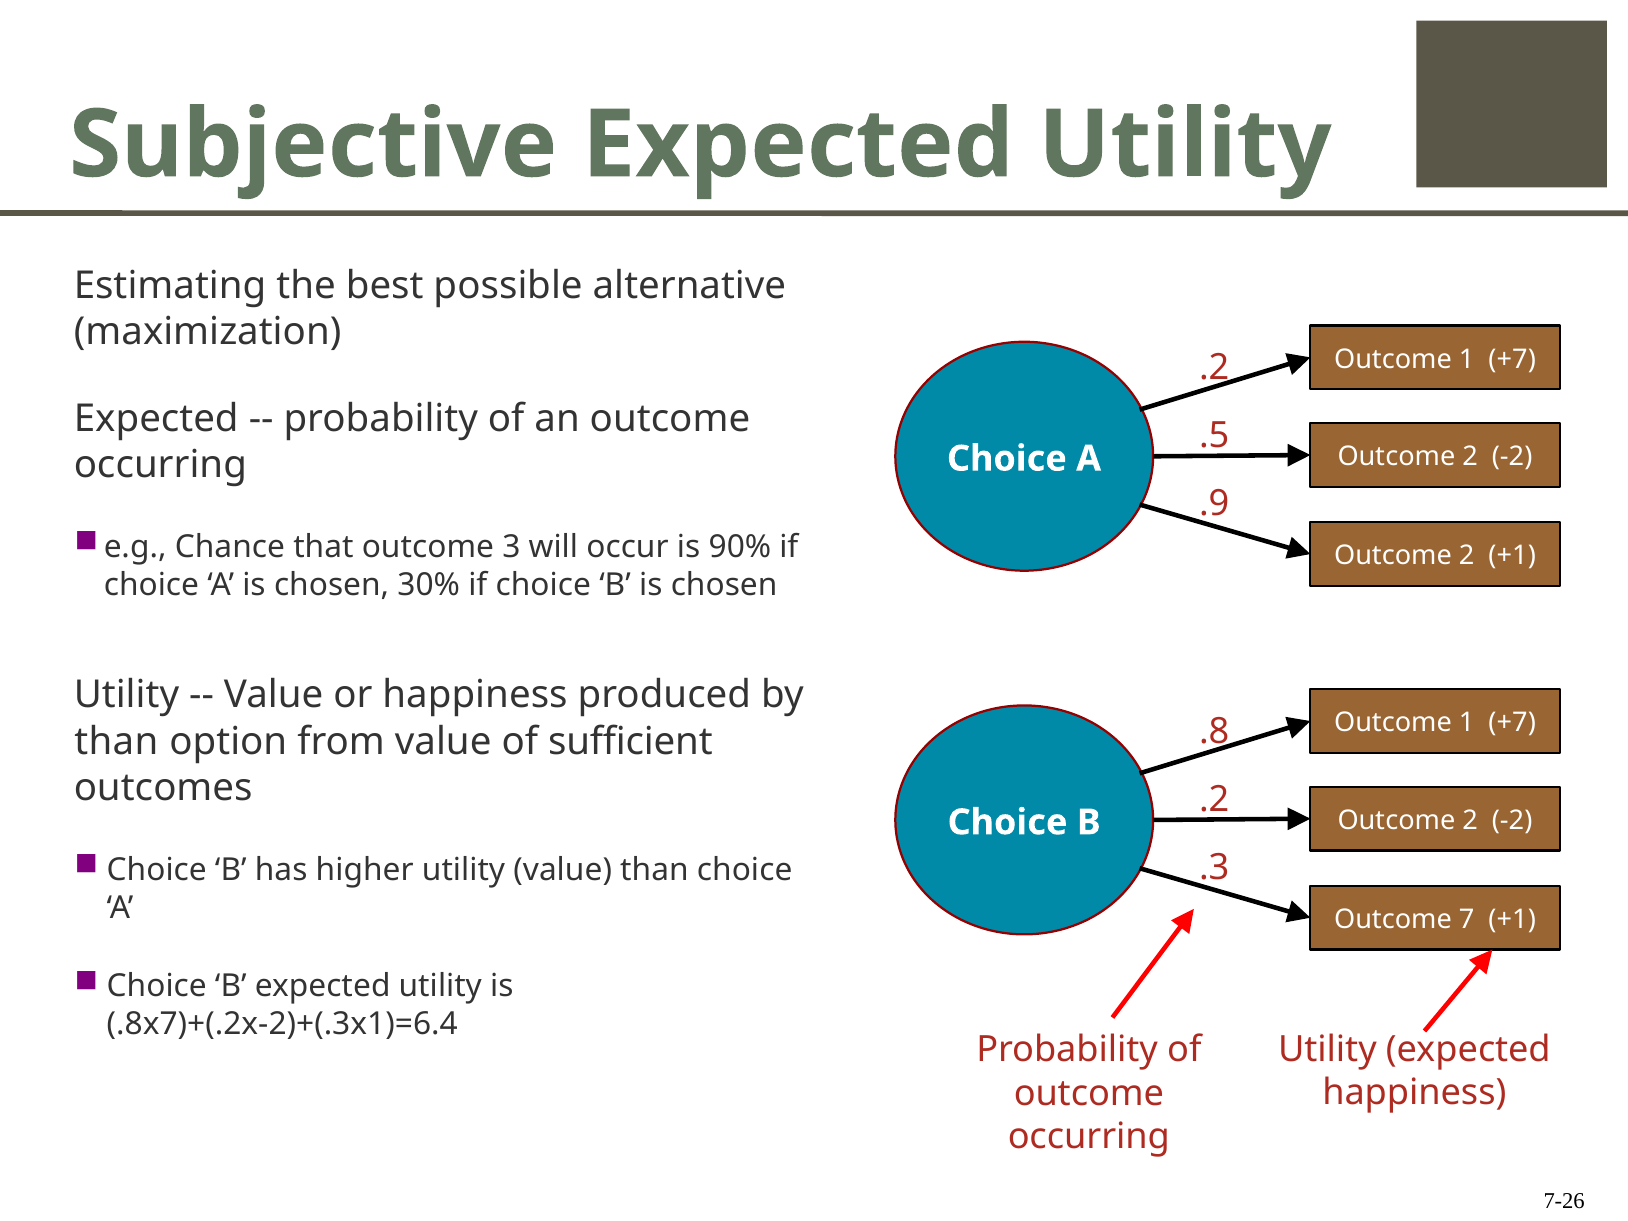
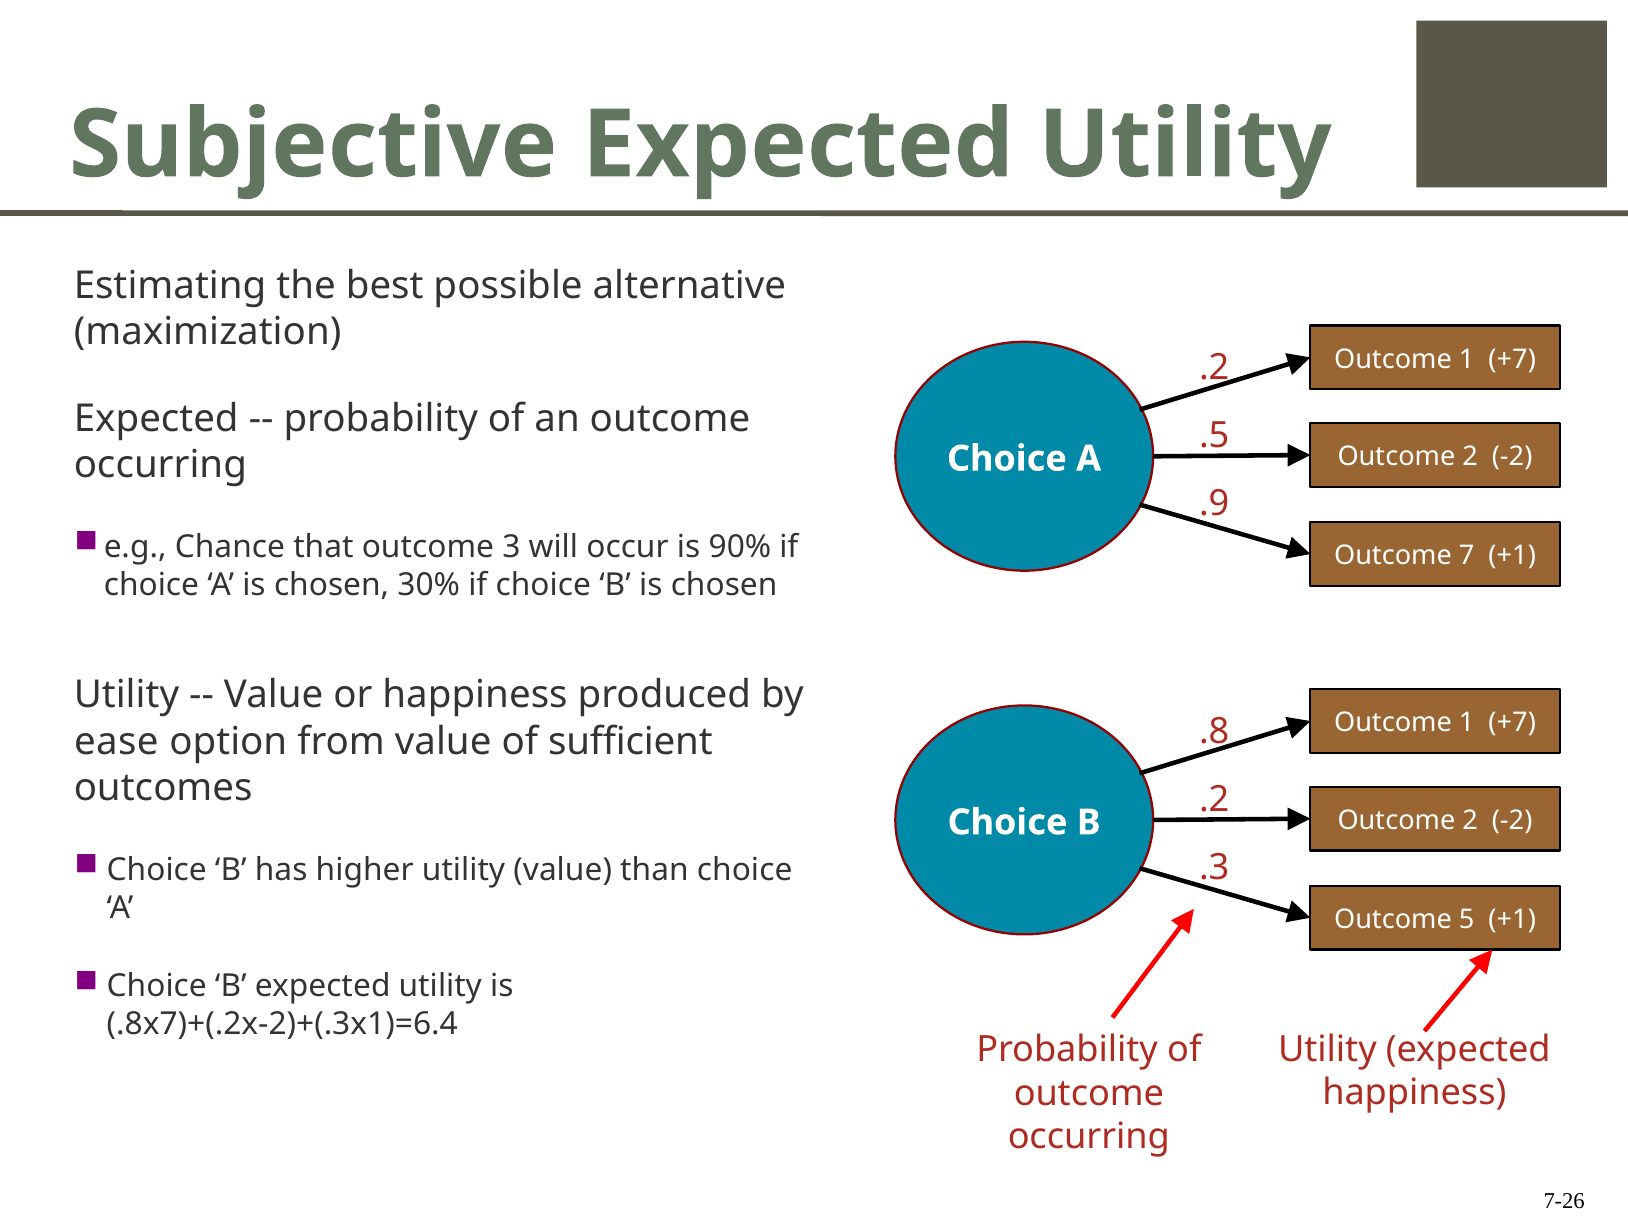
2 at (1467, 556): 2 -> 7
than at (116, 741): than -> ease
7: 7 -> 5
